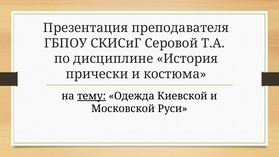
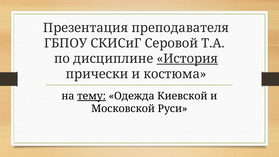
История underline: none -> present
